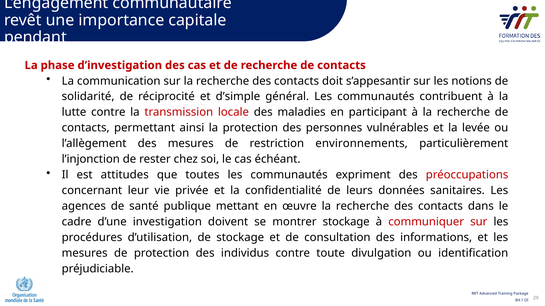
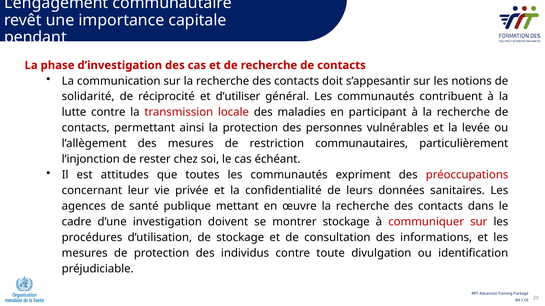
d’simple: d’simple -> d’utiliser
environnements: environnements -> communautaires
